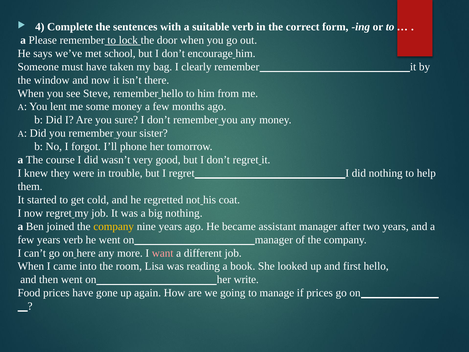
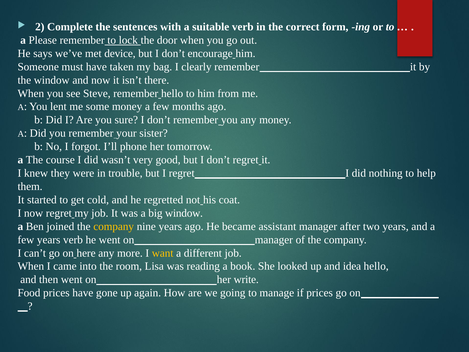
4: 4 -> 2
school: school -> device
big nothing: nothing -> window
want colour: pink -> yellow
first: first -> idea
